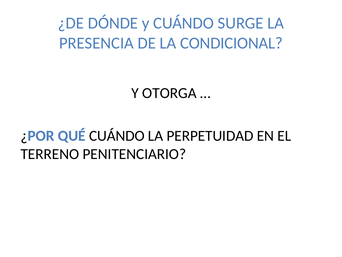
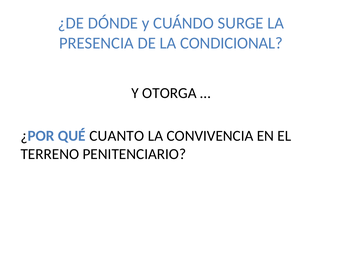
QUÉ CUÁNDO: CUÁNDO -> CUANTO
PERPETUIDAD: PERPETUIDAD -> CONVIVENCIA
